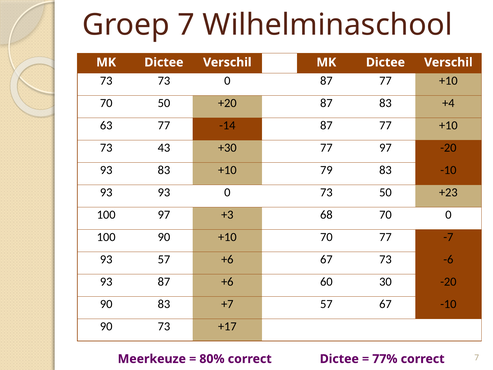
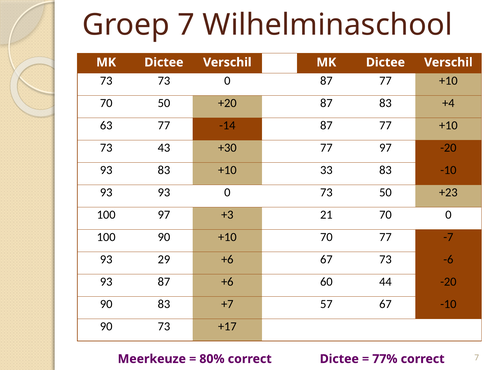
79: 79 -> 33
68: 68 -> 21
93 57: 57 -> 29
30: 30 -> 44
